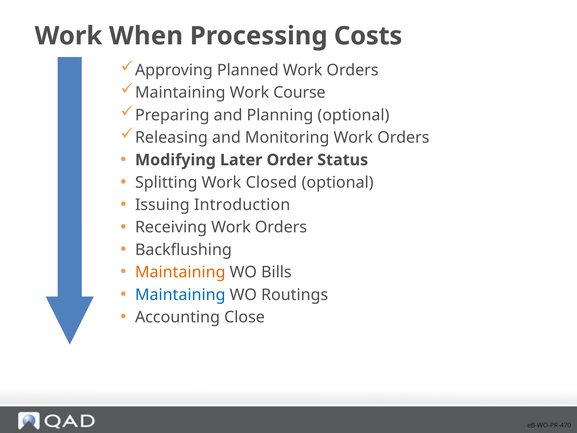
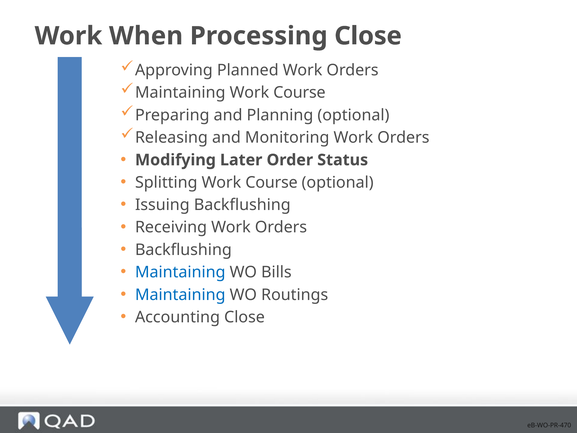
Processing Costs: Costs -> Close
Splitting Work Closed: Closed -> Course
Issuing Introduction: Introduction -> Backflushing
Maintaining at (180, 272) colour: orange -> blue
